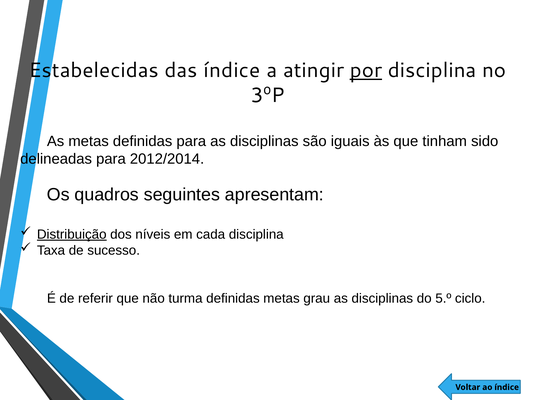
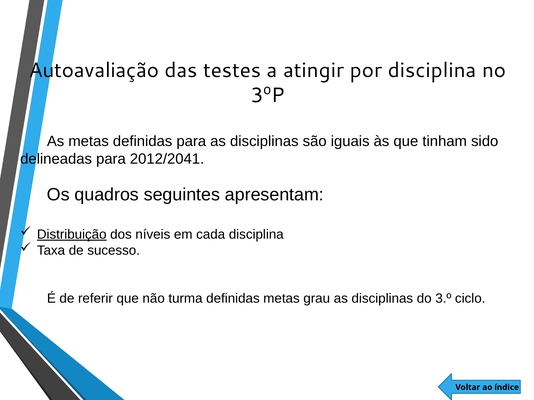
Estabelecidas: Estabelecidas -> Autoavaliação
das índice: índice -> testes
por underline: present -> none
2012/2014: 2012/2014 -> 2012/2041
5.º: 5.º -> 3.º
